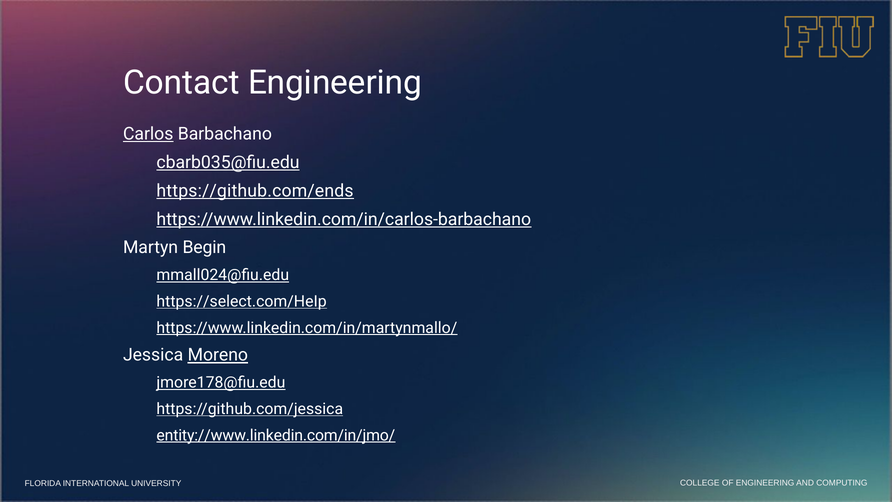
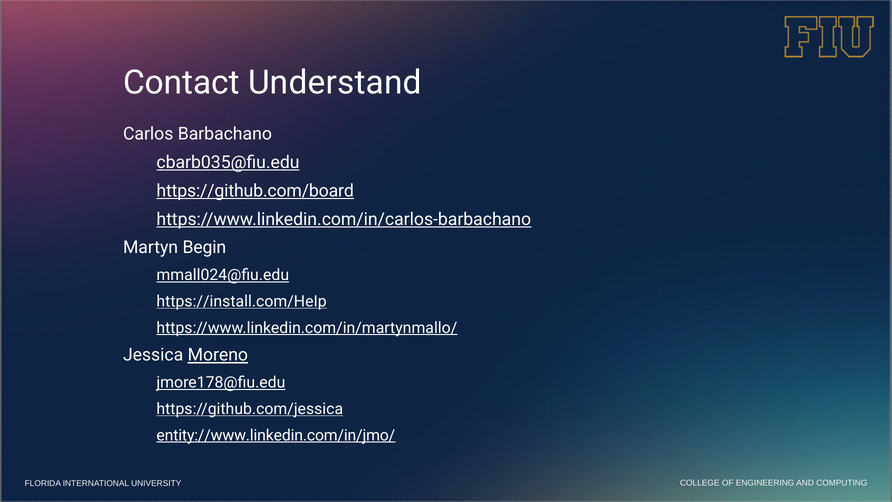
Contact Engineering: Engineering -> Understand
Carlos underline: present -> none
https://github.com/ends: https://github.com/ends -> https://github.com/board
https://select.com/HeIp: https://select.com/HeIp -> https://install.com/HeIp
